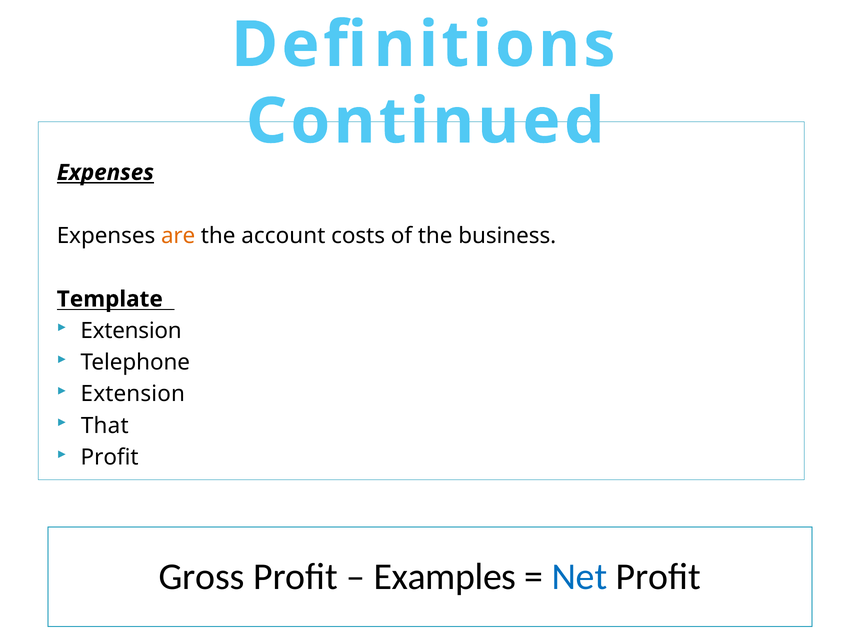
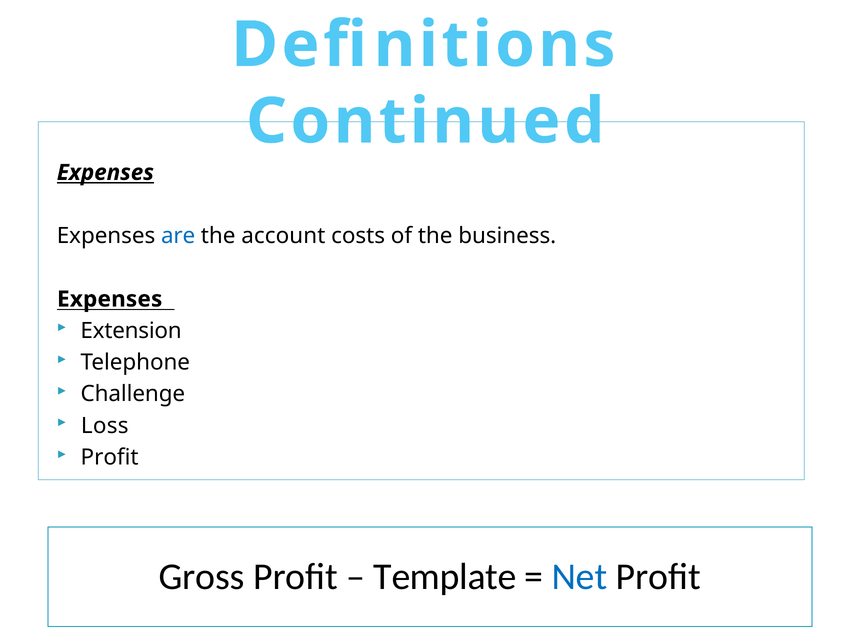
are colour: orange -> blue
Template at (110, 299): Template -> Expenses
Extension at (133, 394): Extension -> Challenge
That: That -> Loss
Examples: Examples -> Template
